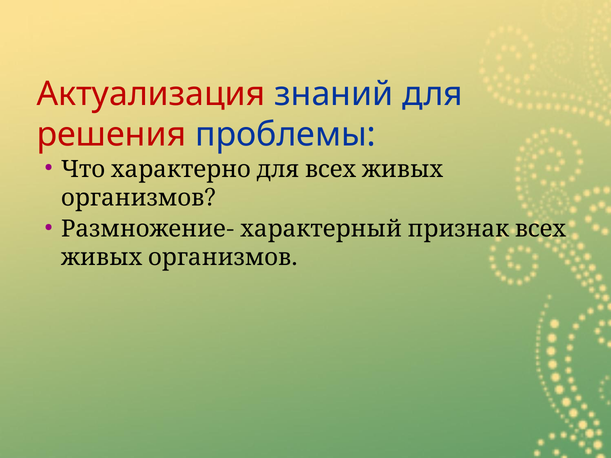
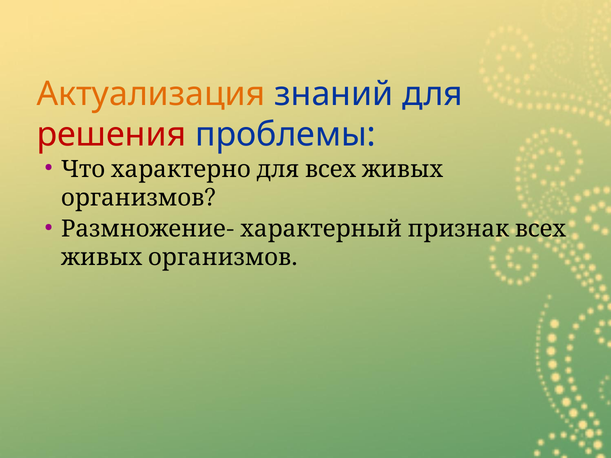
Актуализация colour: red -> orange
